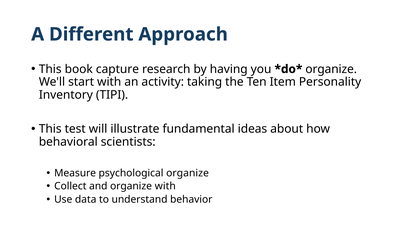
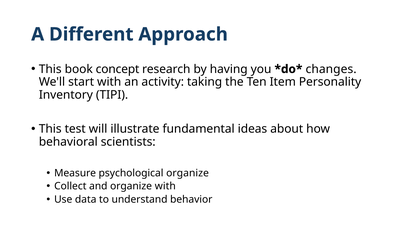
capture: capture -> concept
organize at (331, 69): organize -> changes
